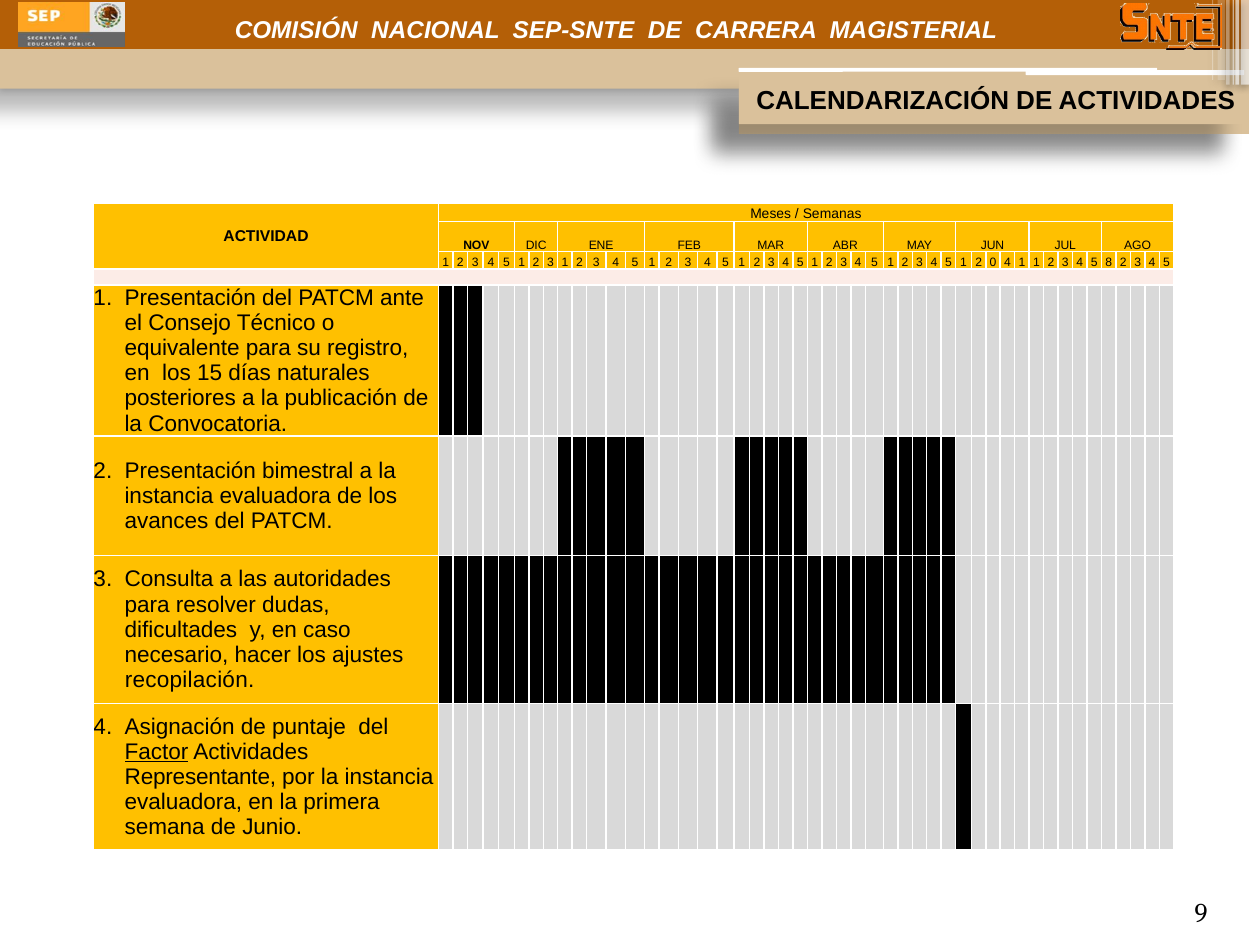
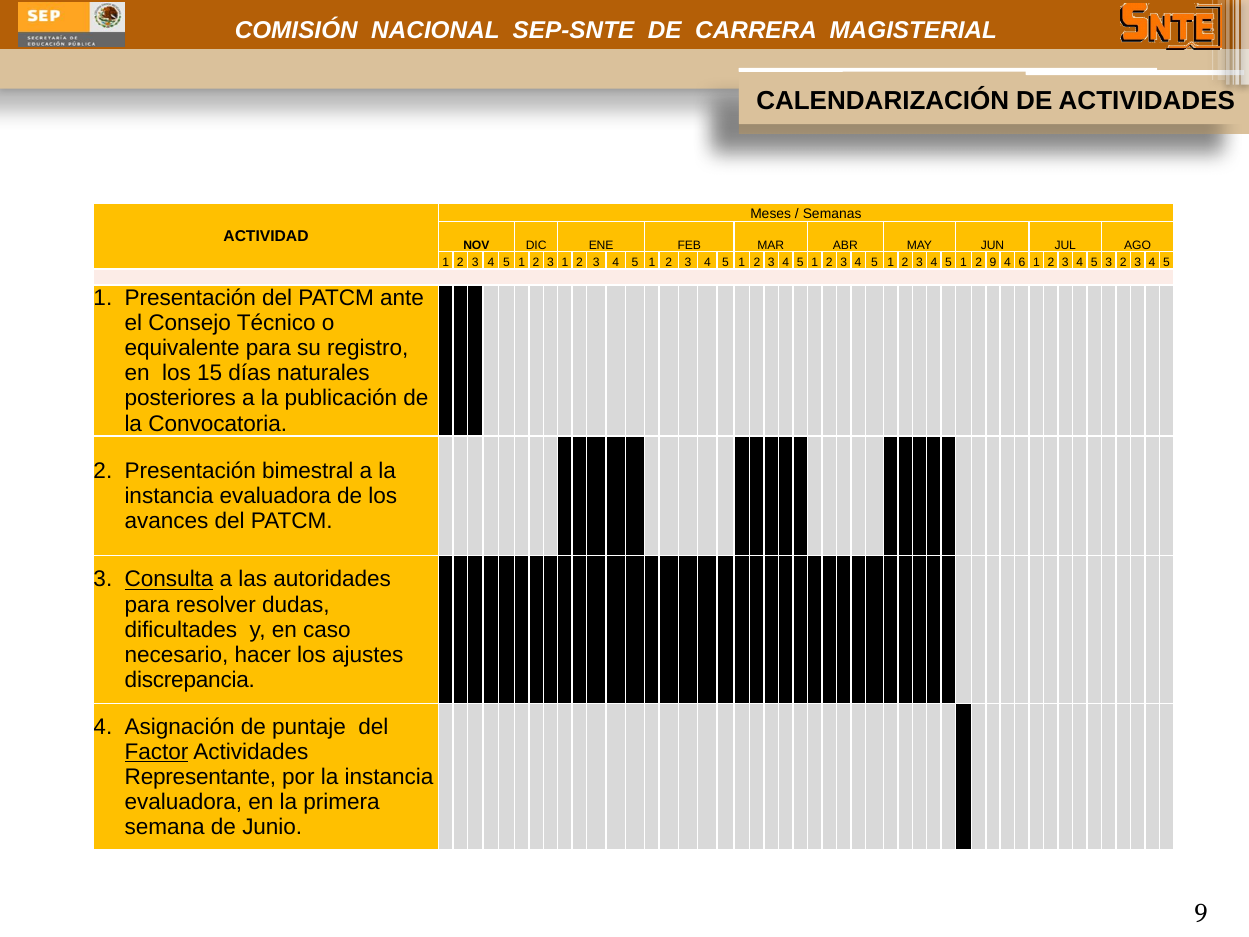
2 0: 0 -> 9
4 1: 1 -> 6
5 8: 8 -> 3
Consulta underline: none -> present
recopilación: recopilación -> discrepancia
